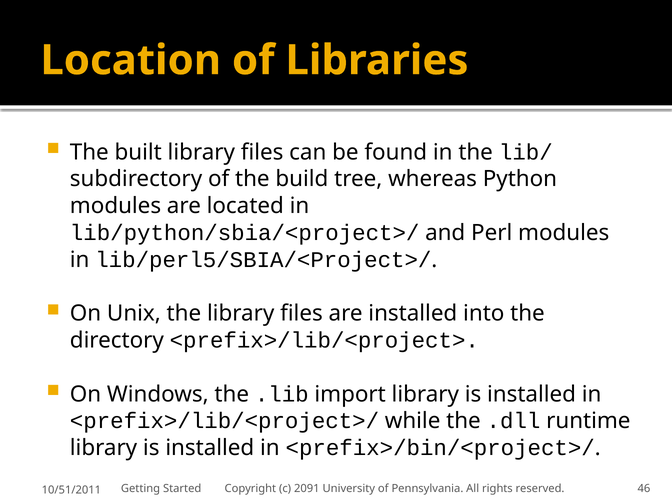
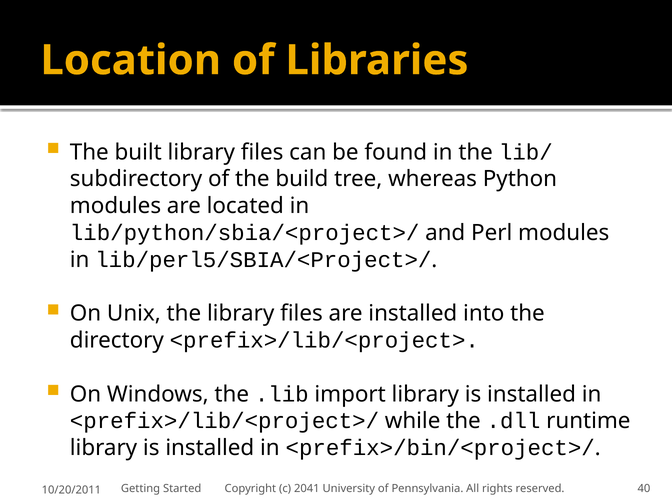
2091: 2091 -> 2041
46: 46 -> 40
10/51/2011: 10/51/2011 -> 10/20/2011
